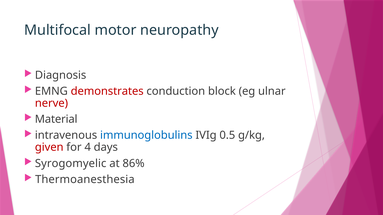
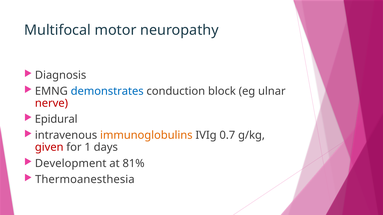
demonstrates colour: red -> blue
Material: Material -> Epidural
immunoglobulins colour: blue -> orange
0.5: 0.5 -> 0.7
4: 4 -> 1
Syrogomyelic: Syrogomyelic -> Development
86%: 86% -> 81%
